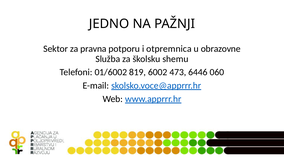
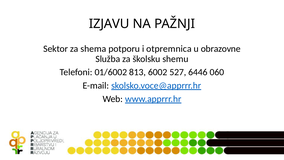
JEDNO: JEDNO -> IZJAVU
pravna: pravna -> shema
819: 819 -> 813
473: 473 -> 527
